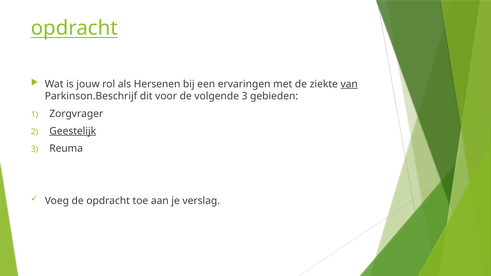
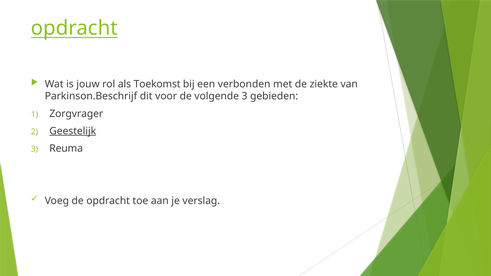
Hersenen: Hersenen -> Toekomst
ervaringen: ervaringen -> verbonden
van underline: present -> none
